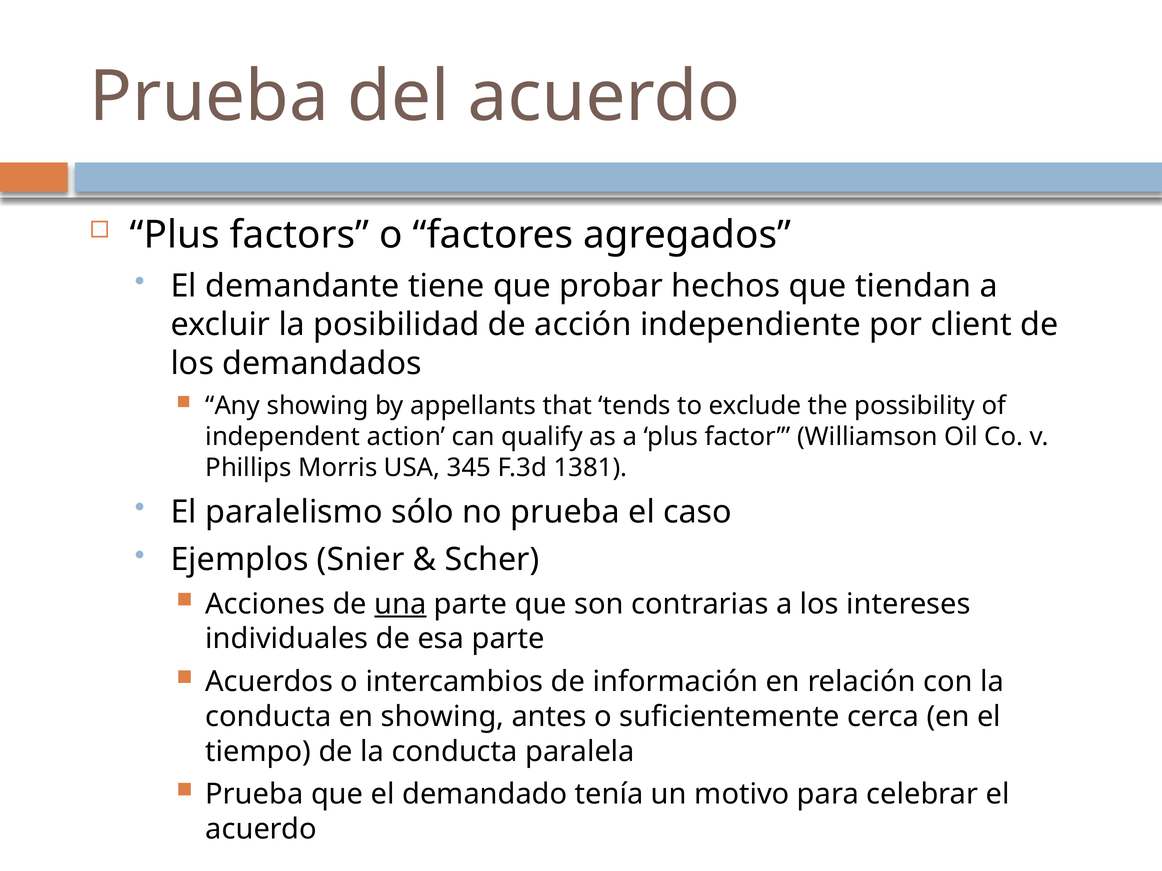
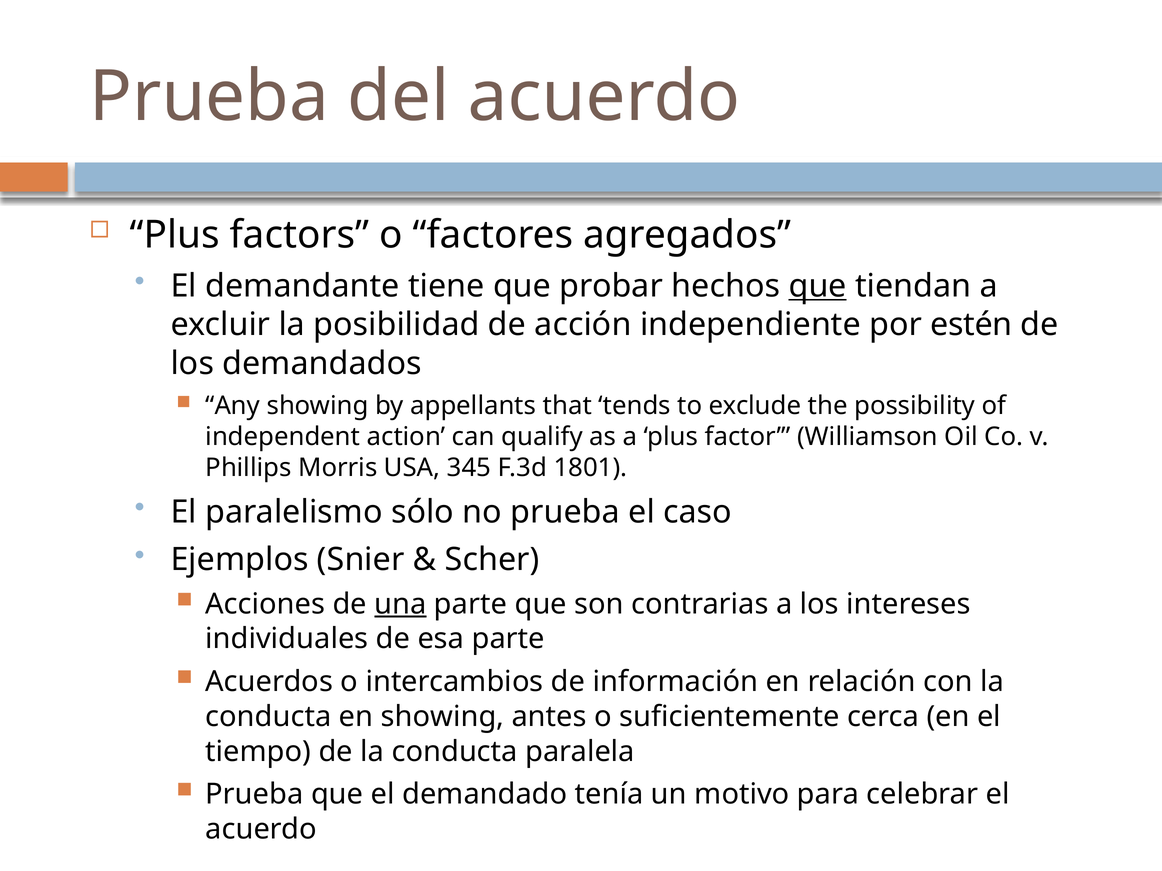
que at (818, 286) underline: none -> present
client: client -> estén
1381: 1381 -> 1801
